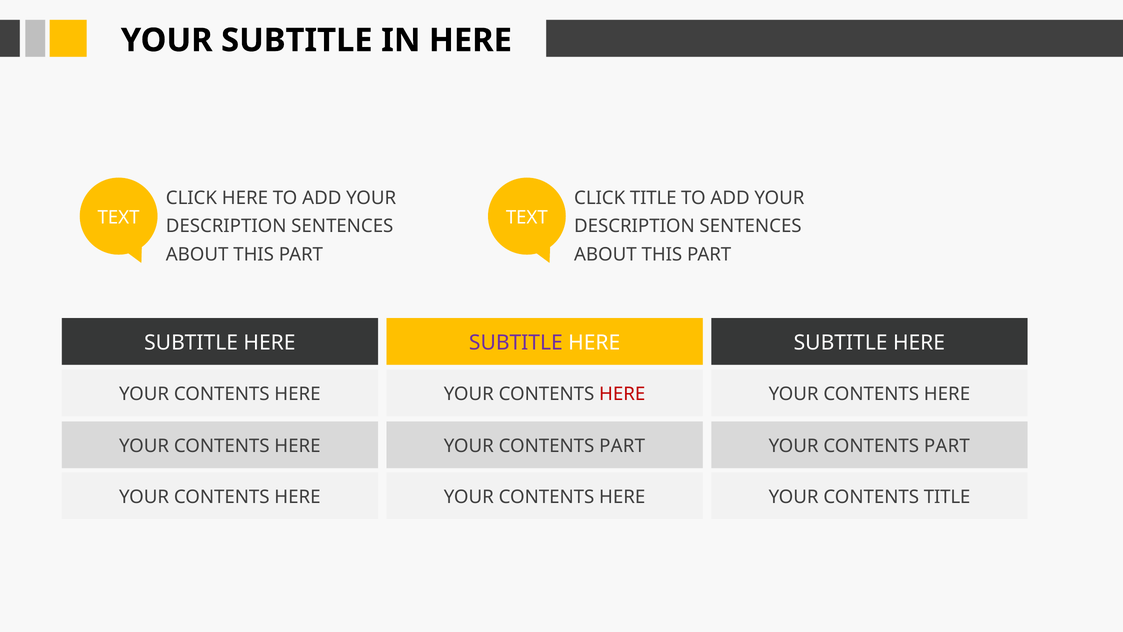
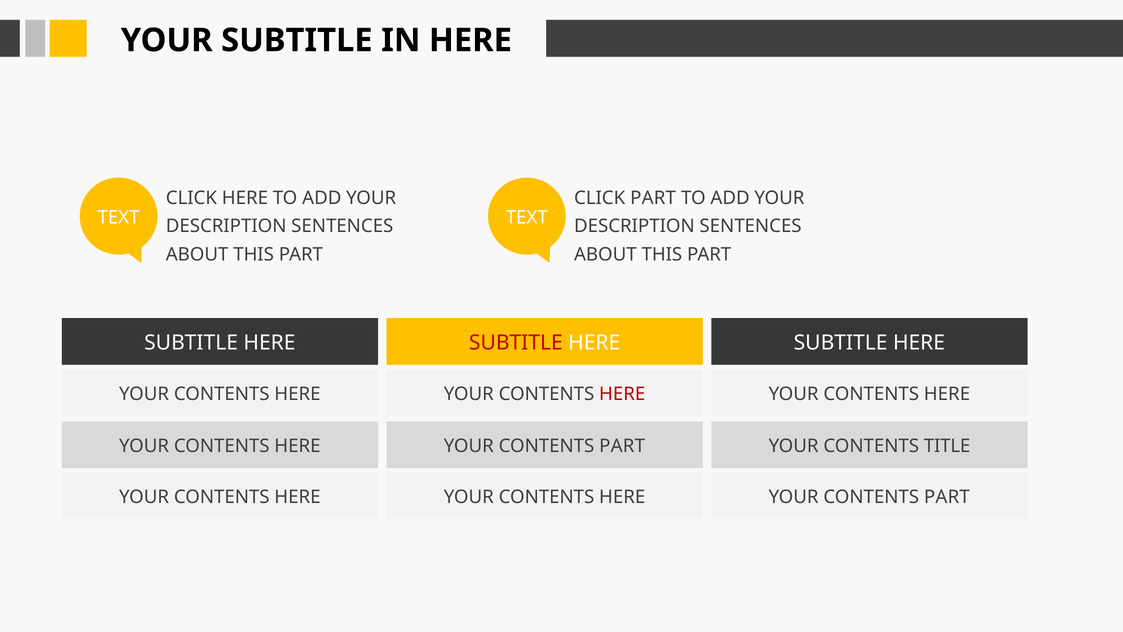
CLICK TITLE: TITLE -> PART
SUBTITLE at (516, 343) colour: purple -> red
PART at (947, 446): PART -> TITLE
TITLE at (947, 497): TITLE -> PART
